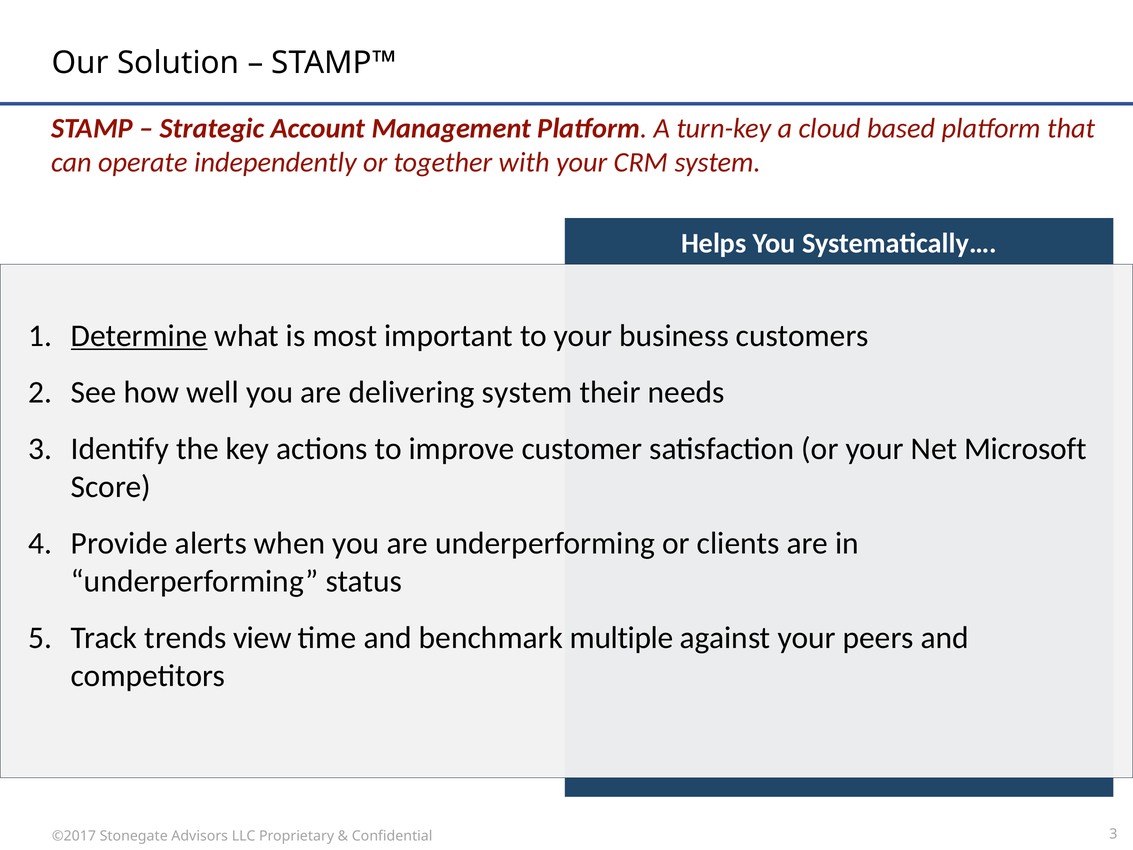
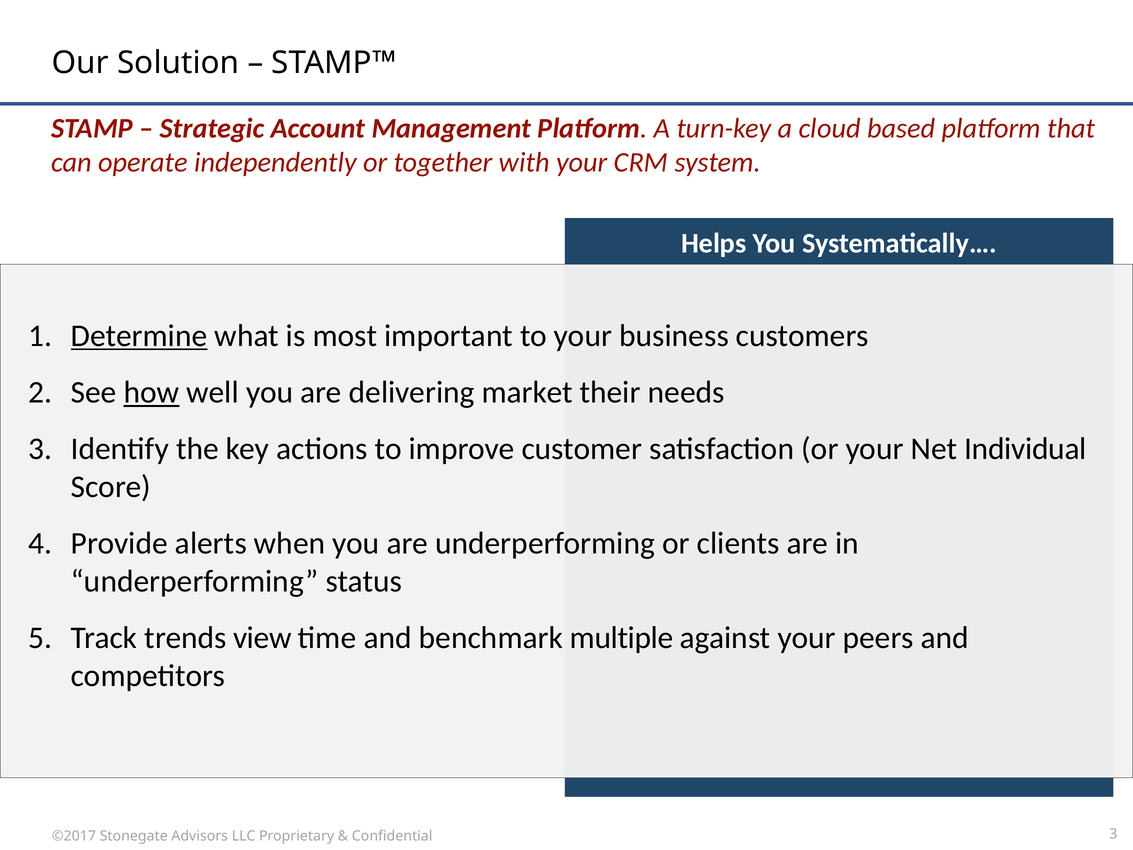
how underline: none -> present
delivering system: system -> market
Microsoft: Microsoft -> Individual
